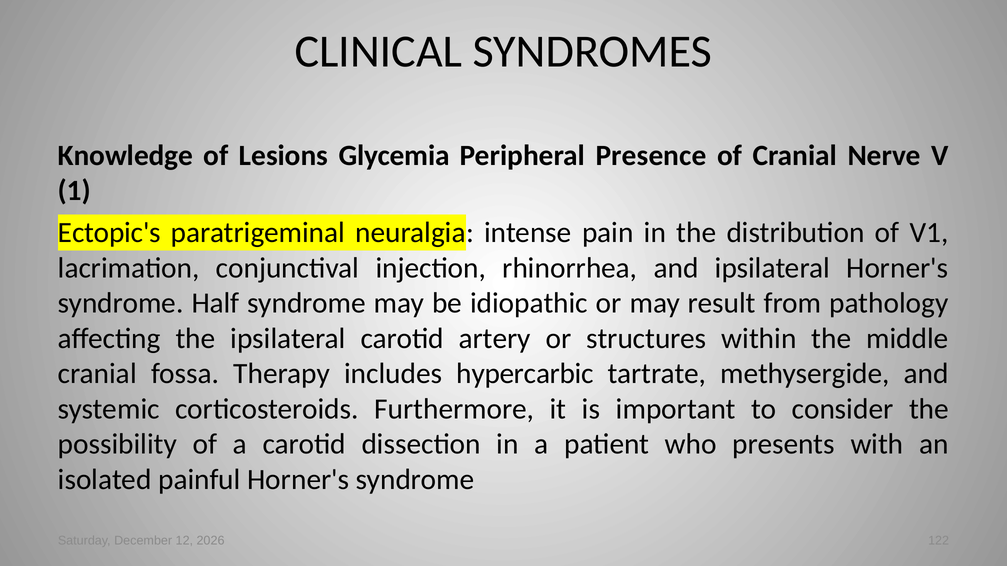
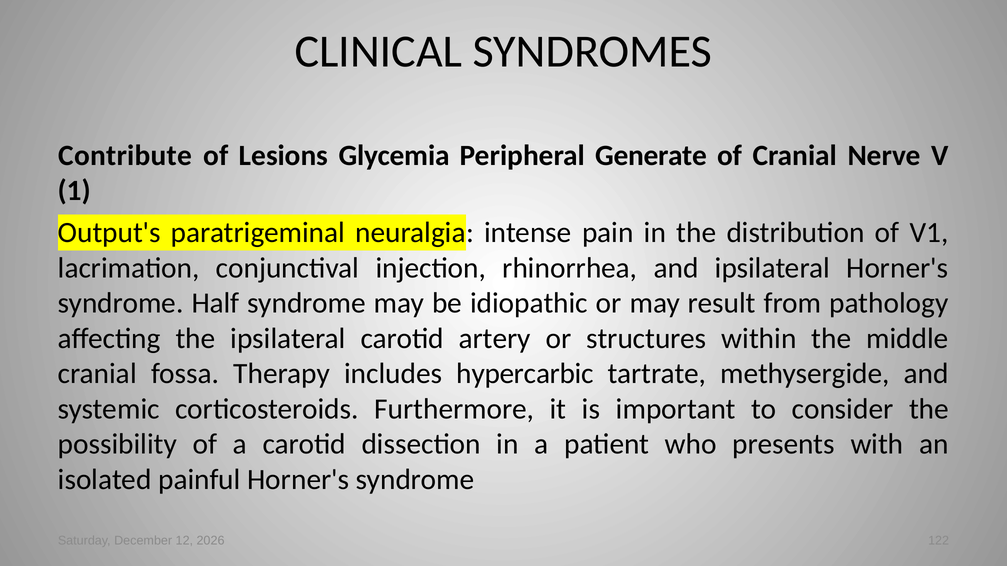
Knowledge: Knowledge -> Contribute
Presence: Presence -> Generate
Ectopic's: Ectopic's -> Output's
